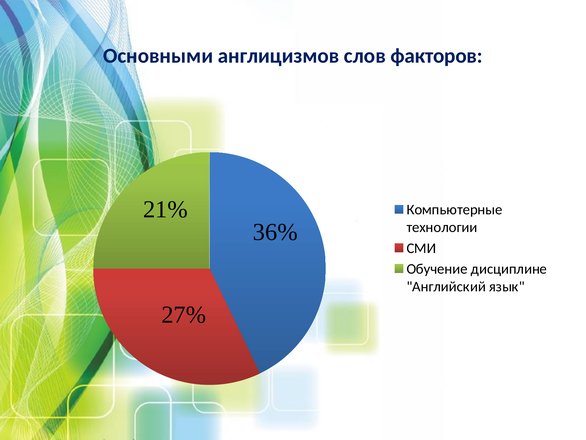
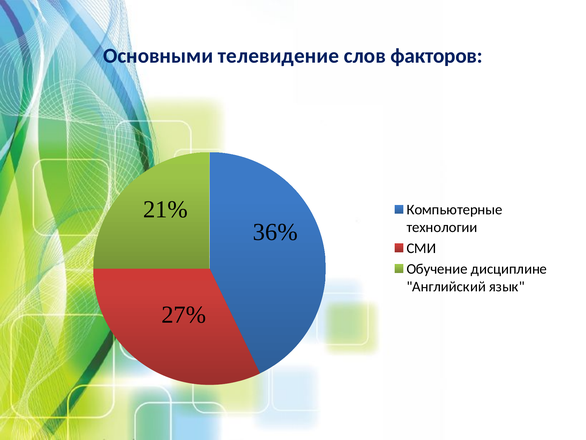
англицизмов: англицизмов -> телевидение
